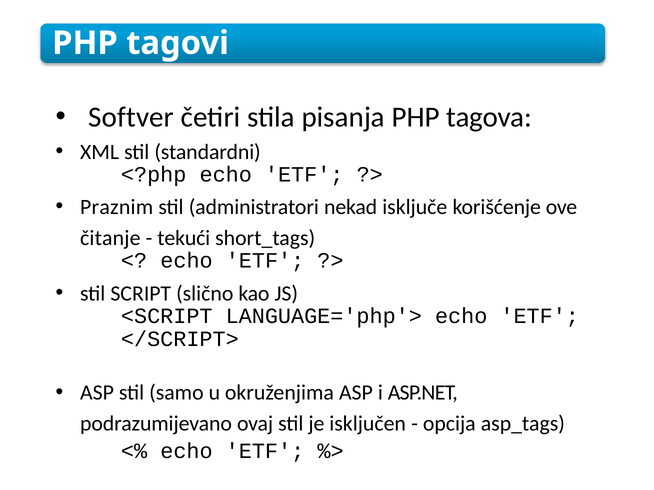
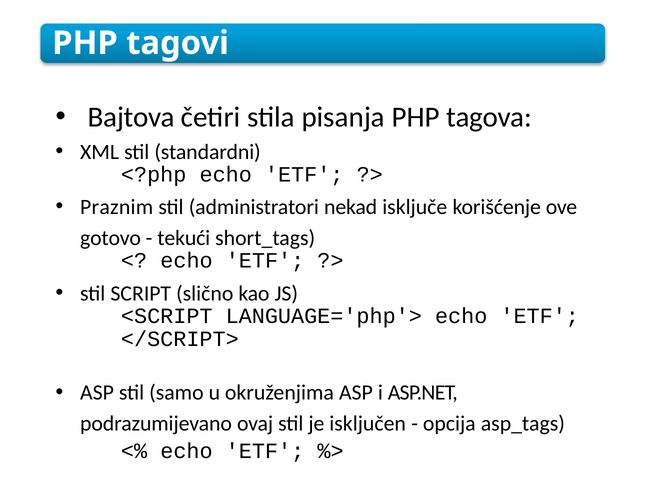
Softver: Softver -> Bajtova
čitanje: čitanje -> gotovo
